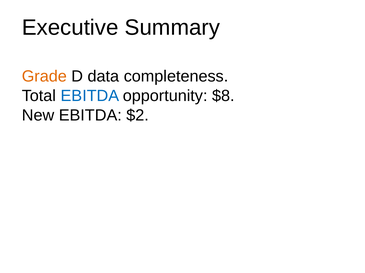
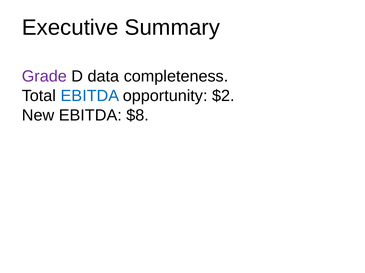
Grade colour: orange -> purple
$8: $8 -> $2
$2: $2 -> $8
